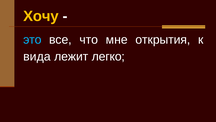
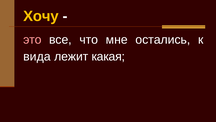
это colour: light blue -> pink
открытия: открытия -> остались
легко: легко -> какая
